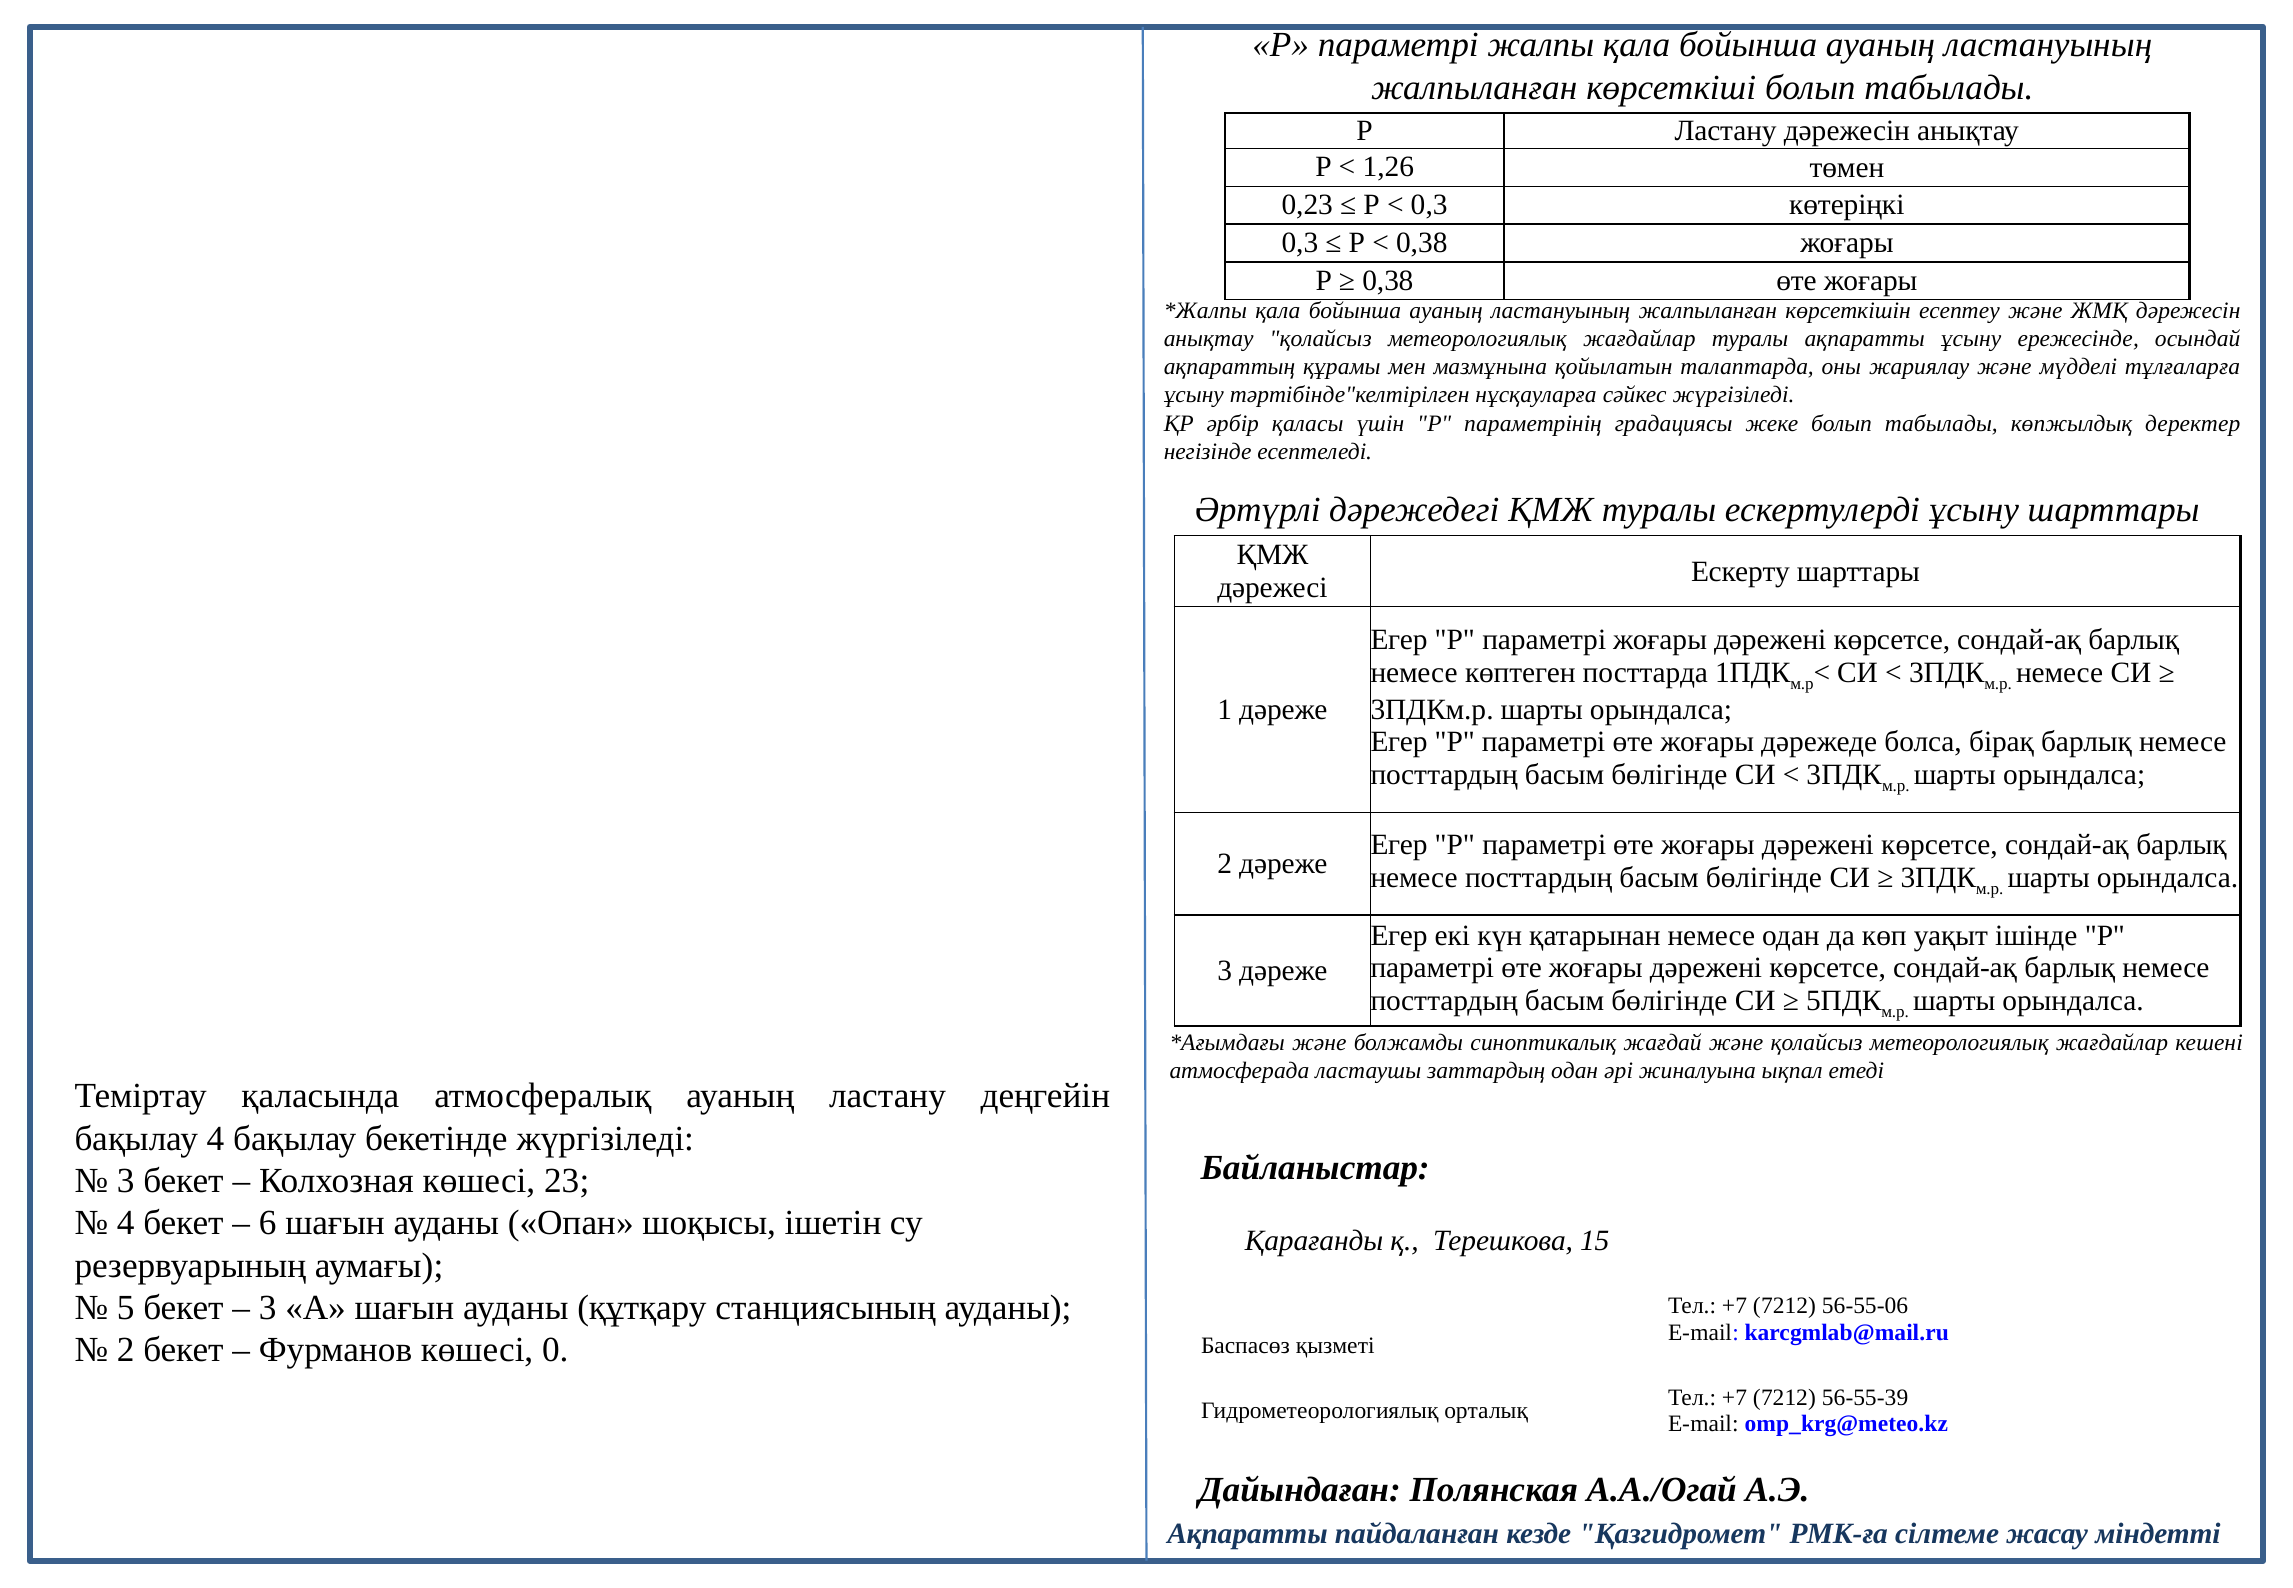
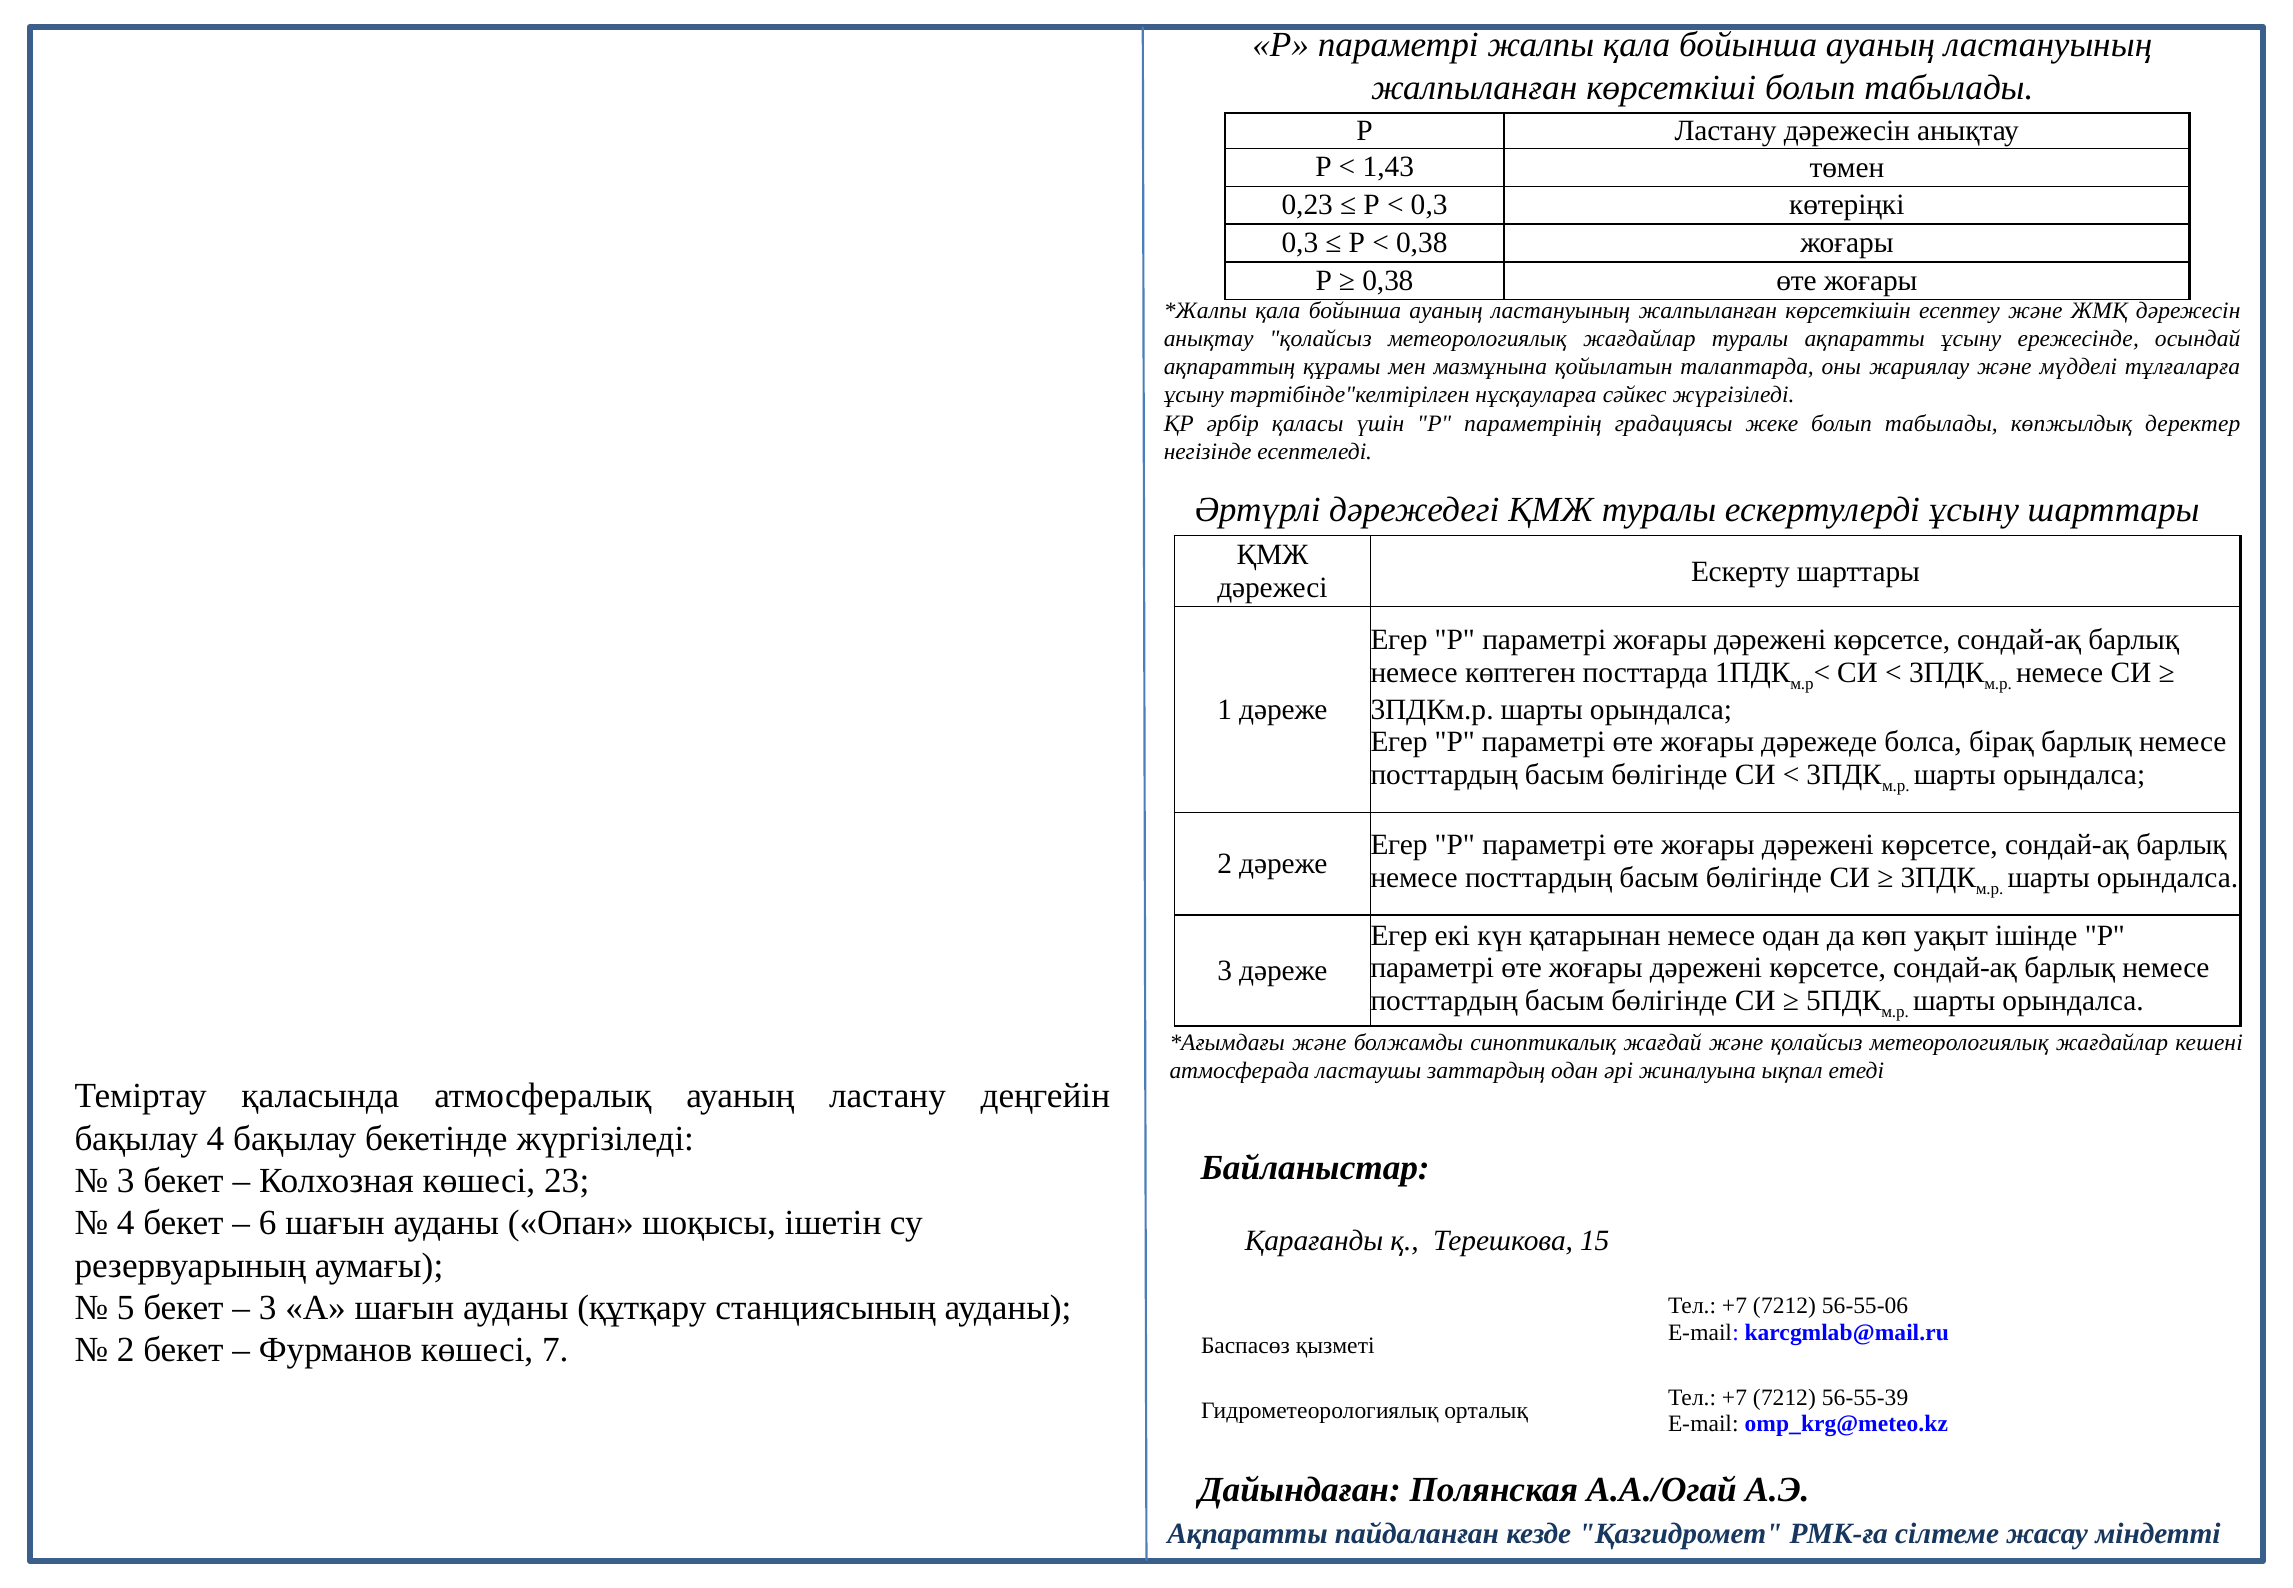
1,26: 1,26 -> 1,43
0: 0 -> 7
